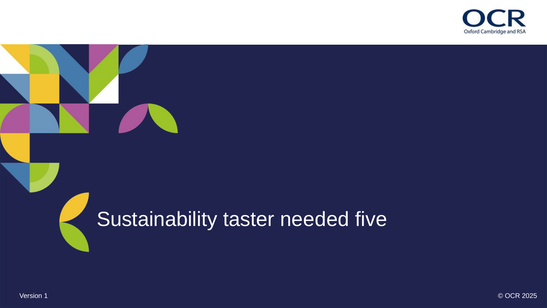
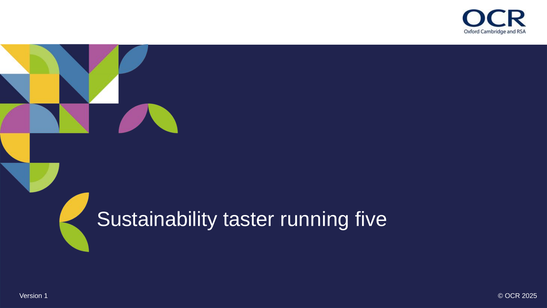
needed: needed -> running
